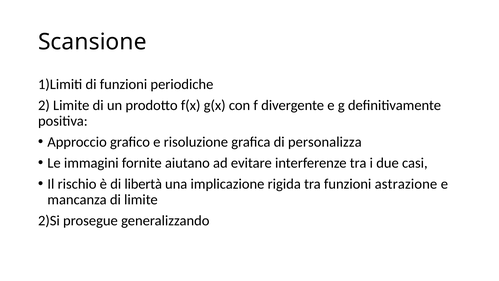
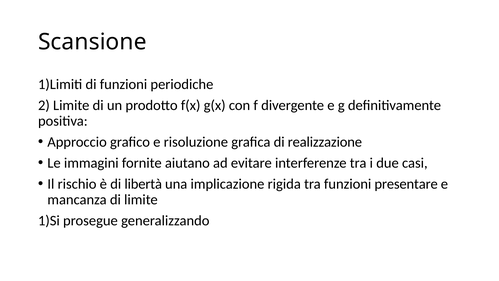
personalizza: personalizza -> realizzazione
astrazione: astrazione -> presentare
2)Si: 2)Si -> 1)Si
